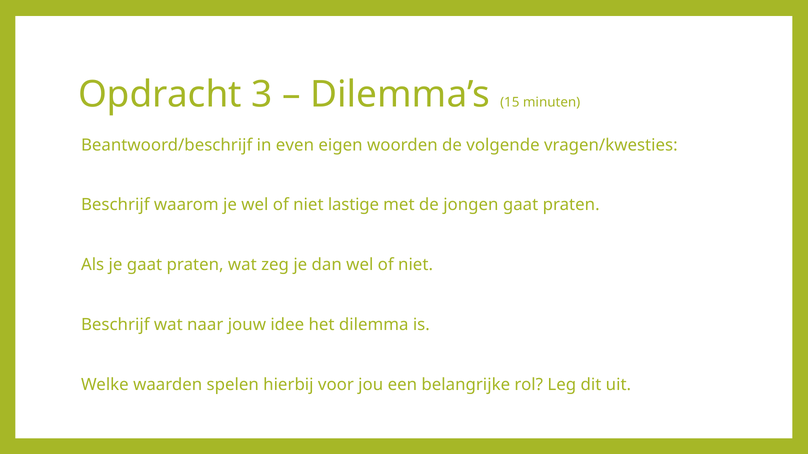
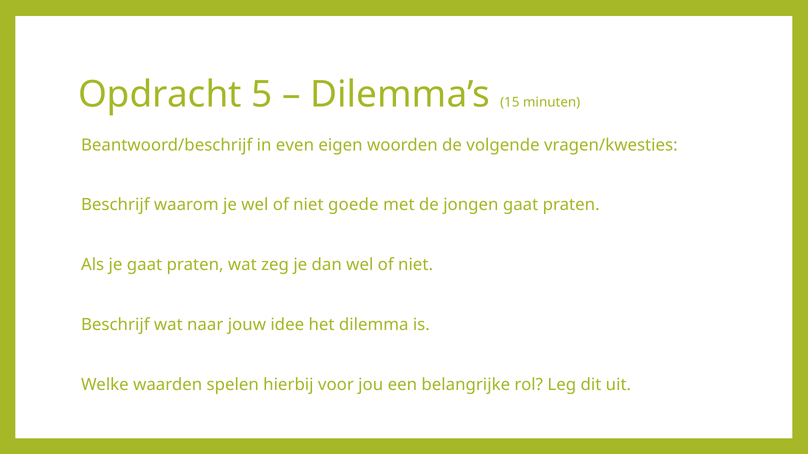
3: 3 -> 5
lastige: lastige -> goede
